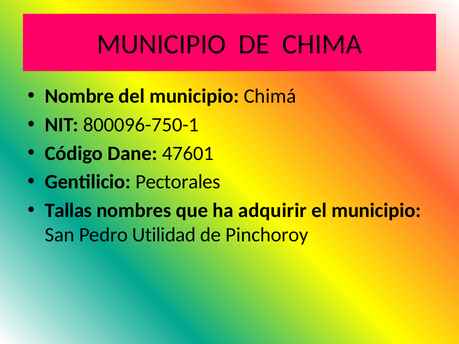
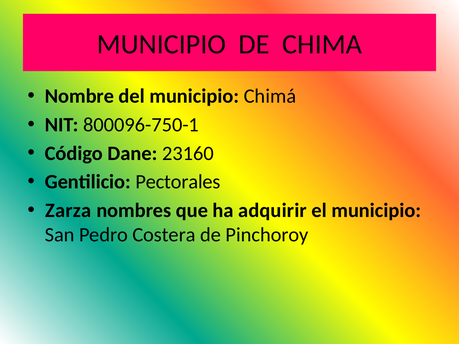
47601: 47601 -> 23160
Tallas: Tallas -> Zarza
Utilidad: Utilidad -> Costera
